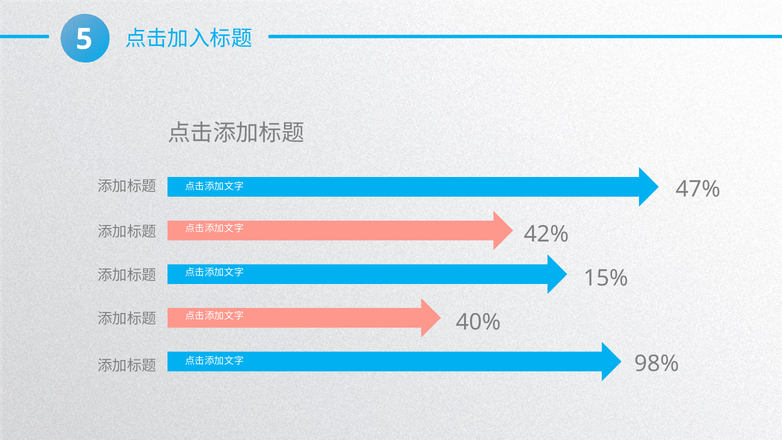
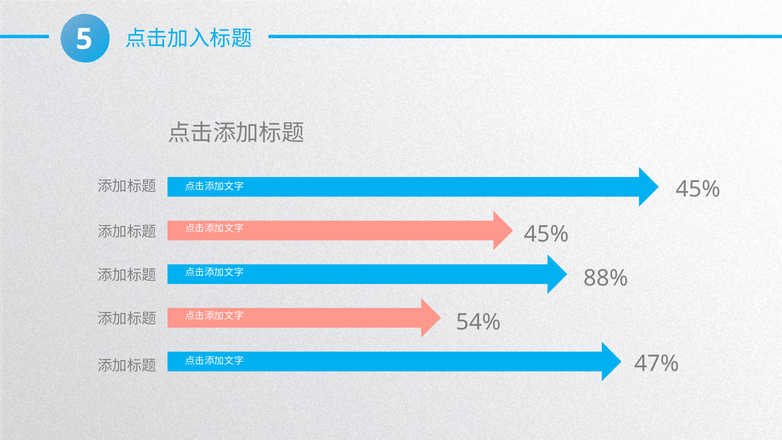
47% at (698, 189): 47% -> 45%
42% at (546, 234): 42% -> 45%
15%: 15% -> 88%
40%: 40% -> 54%
98%: 98% -> 47%
